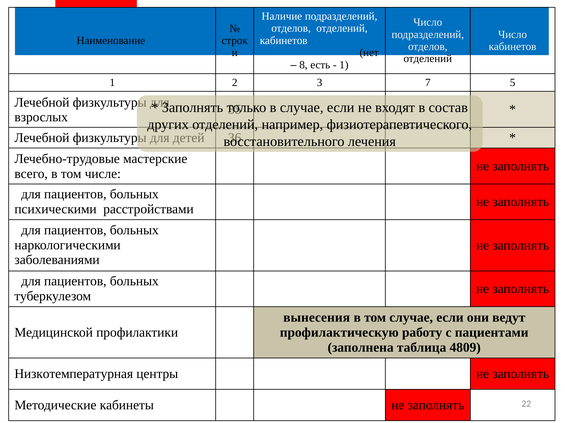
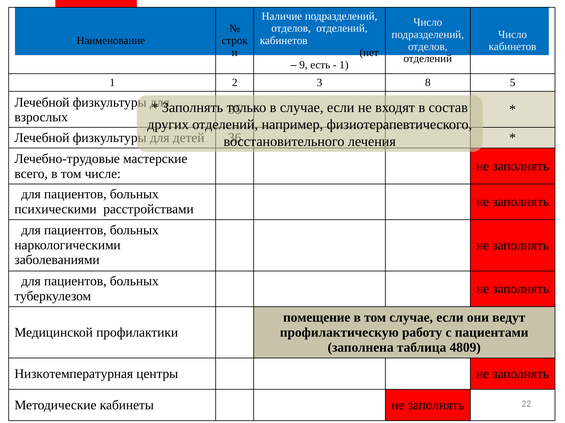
8: 8 -> 9
7: 7 -> 8
вынесения: вынесения -> помещение
